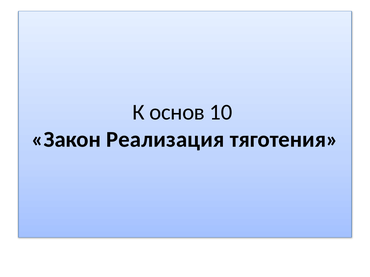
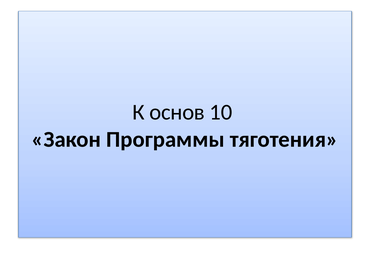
Реализация: Реализация -> Программы
